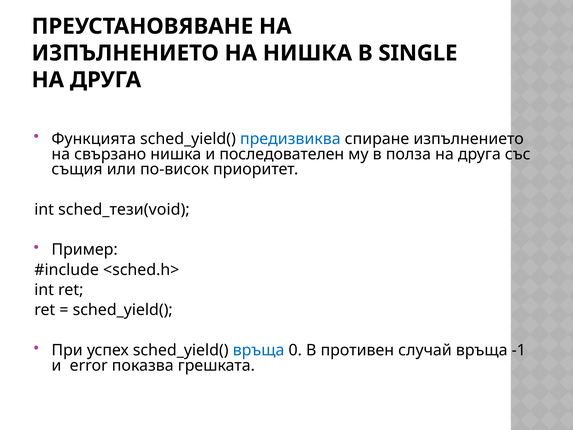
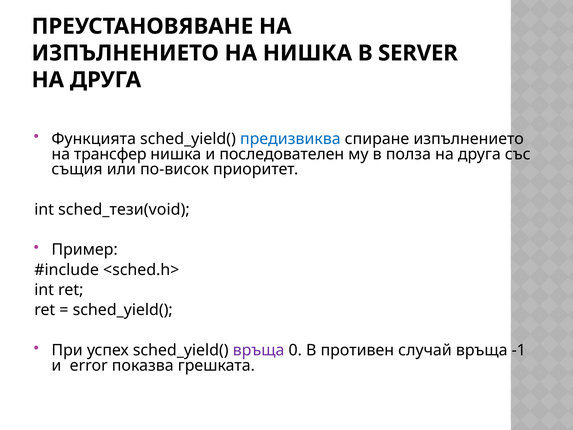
SINGLE: SINGLE -> SERVER
свързано: свързано -> трансфер
връща at (259, 350) colour: blue -> purple
